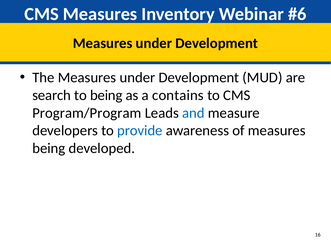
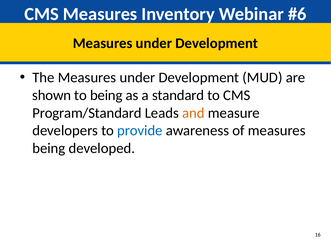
search: search -> shown
contains: contains -> standard
Program/Program: Program/Program -> Program/Standard
and colour: blue -> orange
